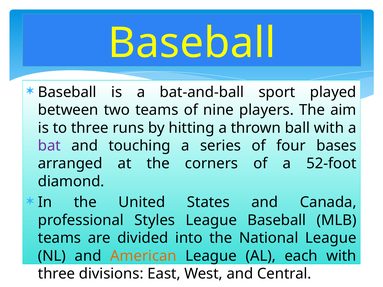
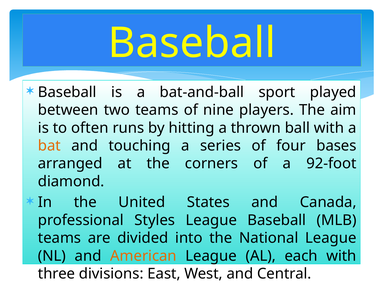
to three: three -> often
bat colour: purple -> orange
52-foot: 52-foot -> 92-foot
